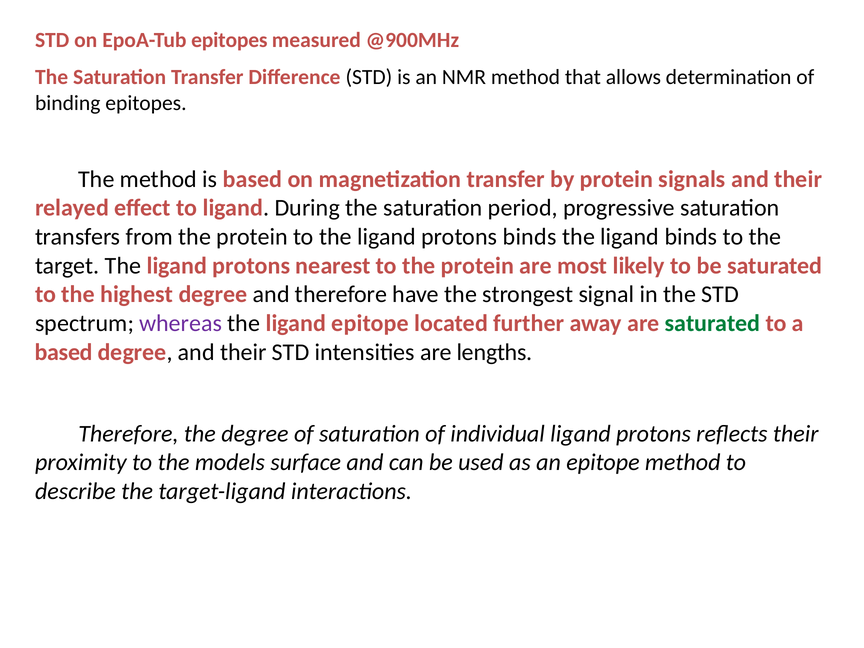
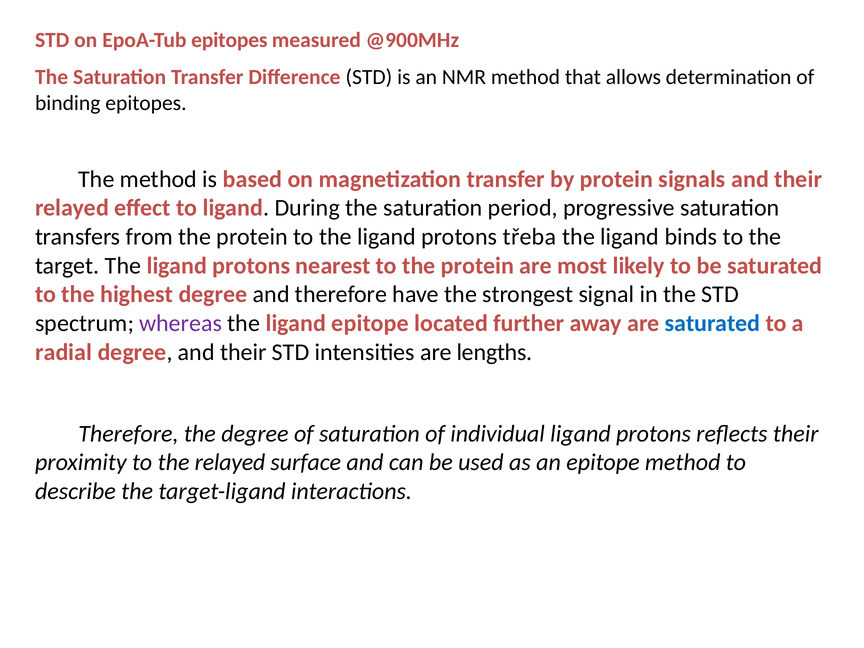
protons binds: binds -> třeba
saturated at (713, 323) colour: green -> blue
based at (64, 352): based -> radial
the models: models -> relayed
